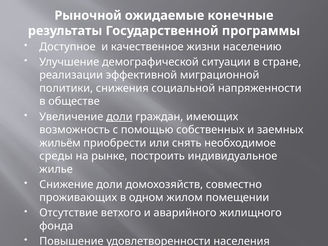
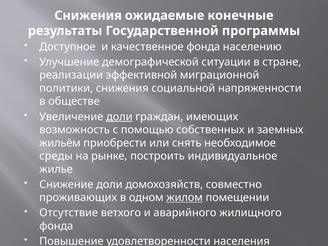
Рыночной at (88, 15): Рыночной -> Снижения
качественное жизни: жизни -> фонда
жилом underline: none -> present
